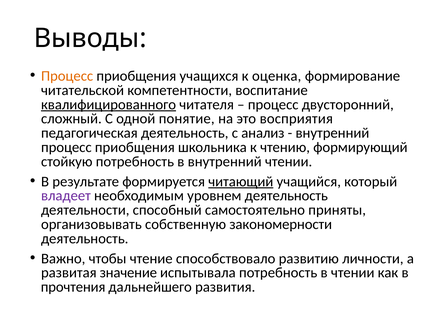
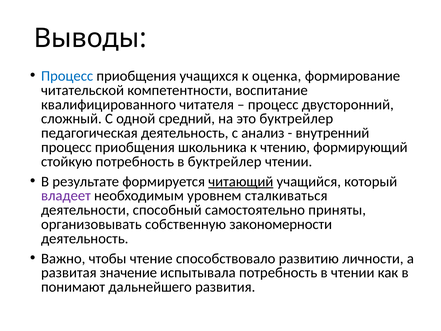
Процесс at (67, 76) colour: orange -> blue
квалифицированного underline: present -> none
понятие: понятие -> средний
это восприятия: восприятия -> буктрейлер
в внутренний: внутренний -> буктрейлер
уровнем деятельность: деятельность -> сталкиваться
прочтения: прочтения -> понимают
